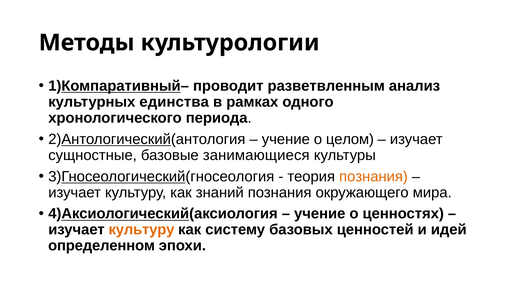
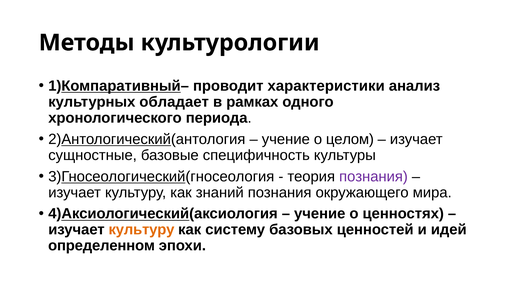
разветвленным: разветвленным -> характеристики
единства: единства -> обладает
занимающиеся: занимающиеся -> специфичность
познания at (373, 176) colour: orange -> purple
